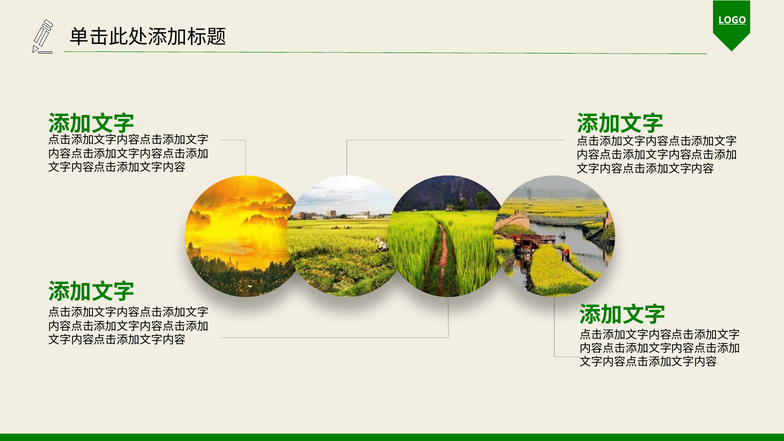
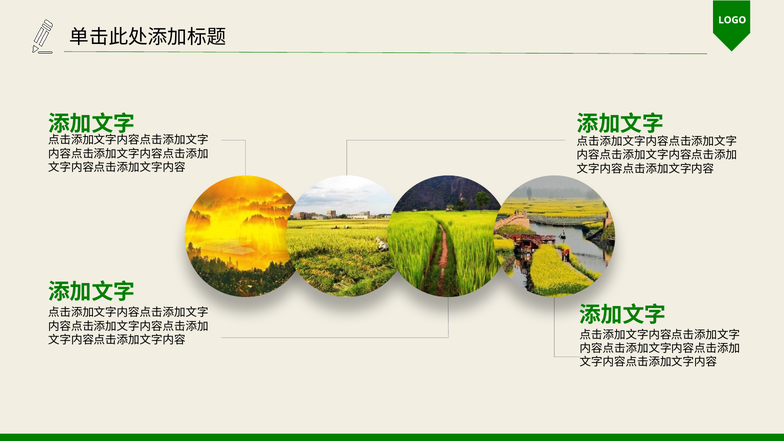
LOGO underline: present -> none
